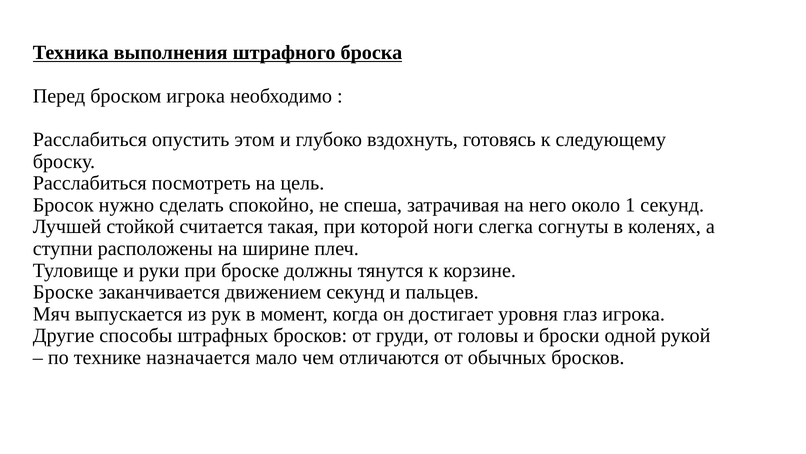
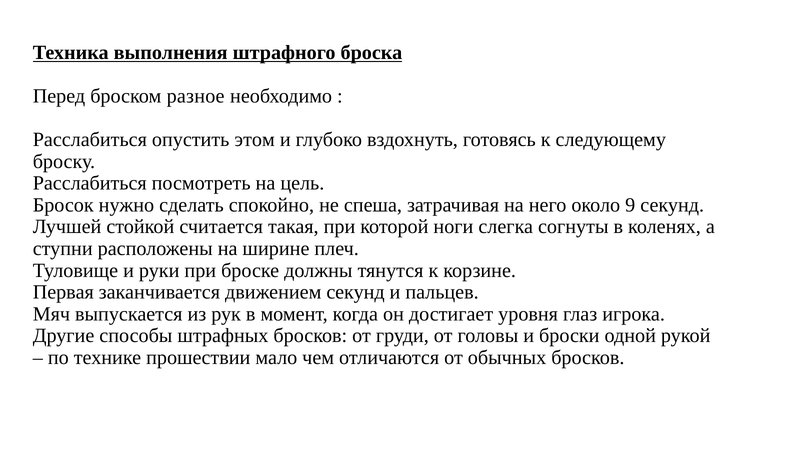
броском игрока: игрока -> разное
1: 1 -> 9
Броске at (63, 292): Броске -> Первая
назначается: назначается -> прошествии
